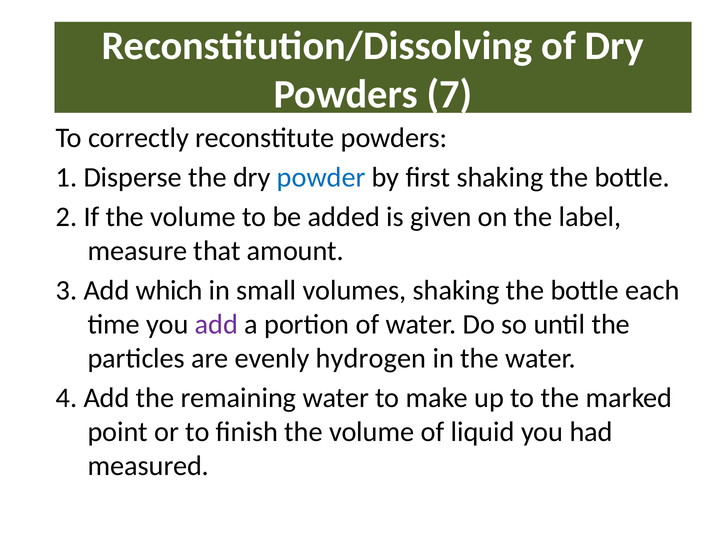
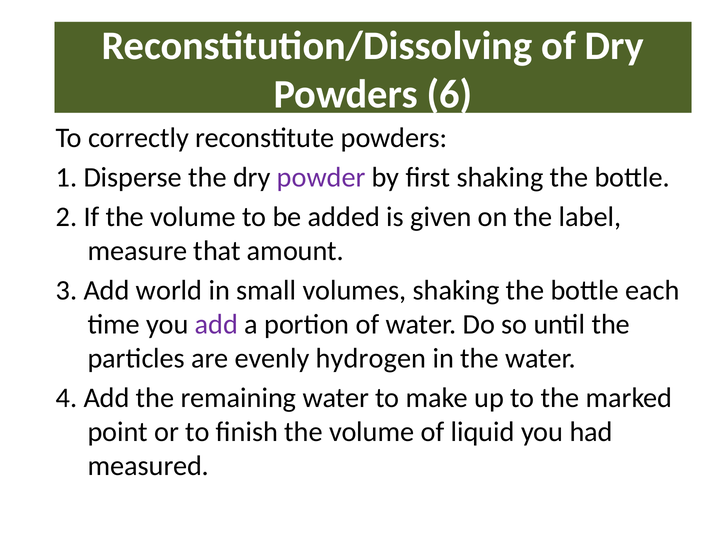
7: 7 -> 6
powder colour: blue -> purple
which: which -> world
